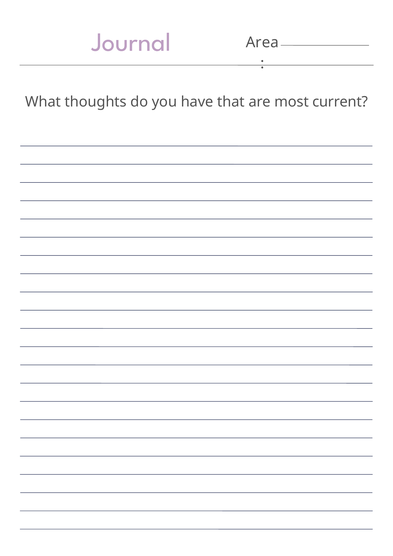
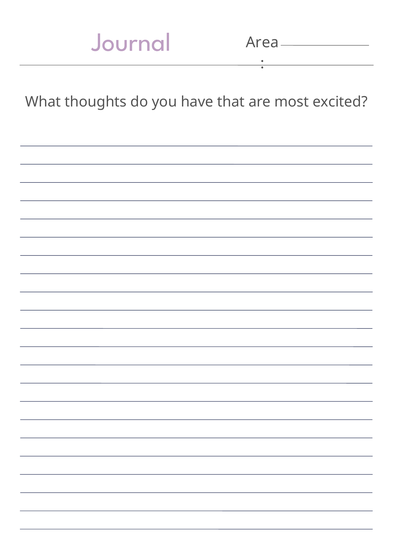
current: current -> excited
